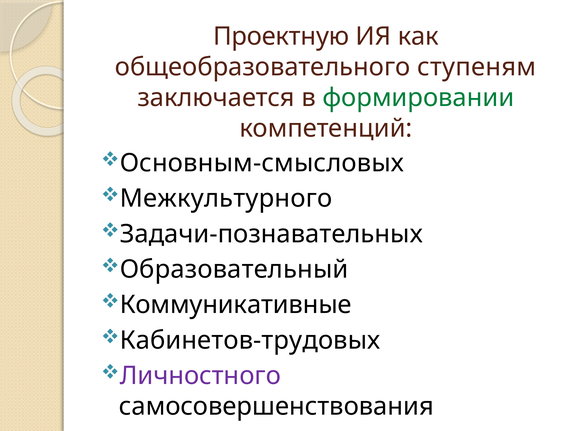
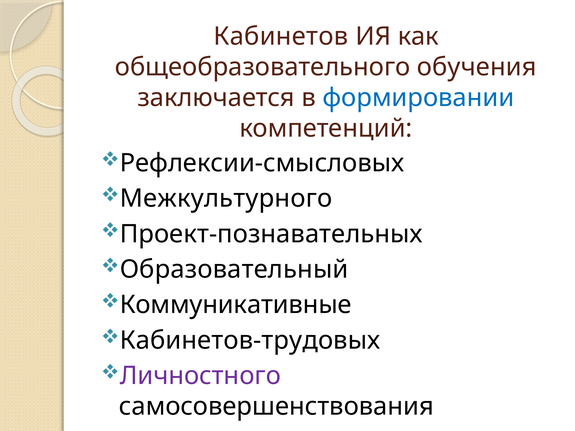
Проектную: Проектную -> Кабинетов
ступеням: ступеням -> обучения
формировании colour: green -> blue
Основным-смысловых: Основным-смысловых -> Рефлексии-смысловых
Задачи-познавательных: Задачи-познавательных -> Проект-познавательных
